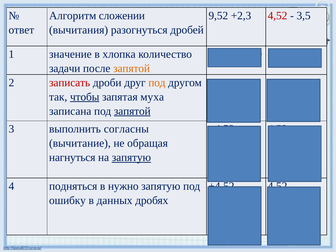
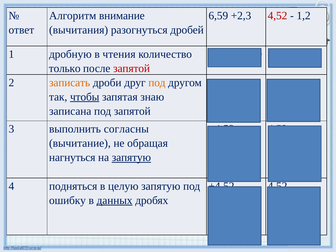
сложении: сложении -> внимание
9,52: 9,52 -> 6,59
3,5: 3,5 -> 1,2
значение: значение -> дробную
хлопка: хлопка -> чтения
задачи: задачи -> только
запятой at (132, 68) colour: orange -> red
записать colour: red -> orange
муха: муха -> знаю
запятой at (132, 111) underline: present -> none
нужно: нужно -> целую
данных underline: none -> present
